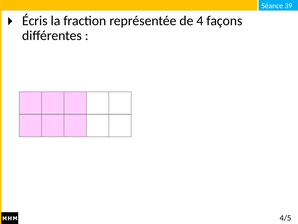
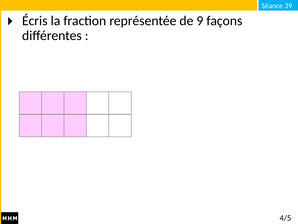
4: 4 -> 9
